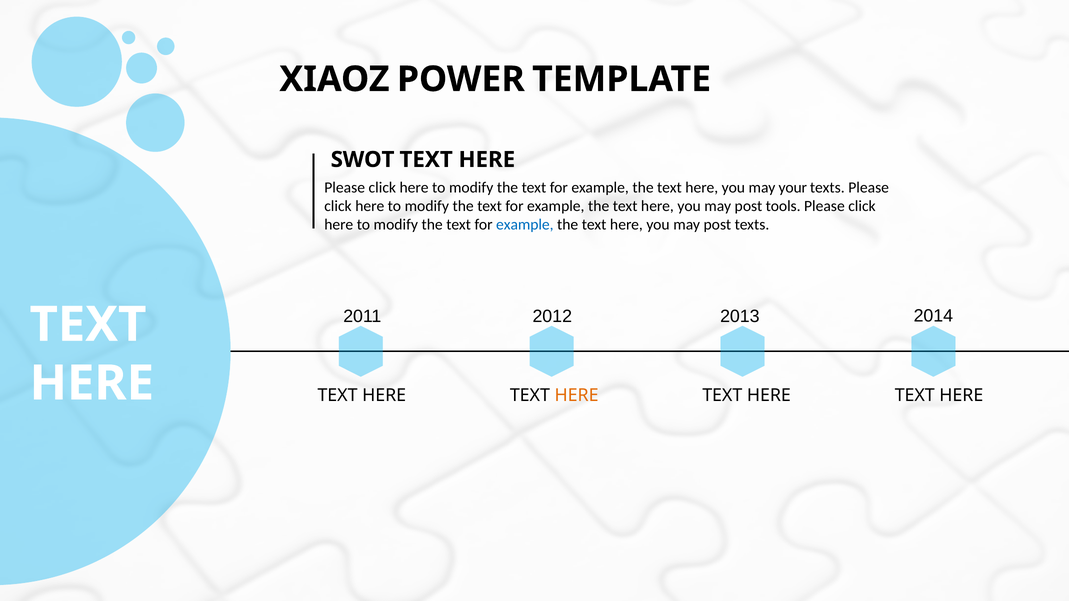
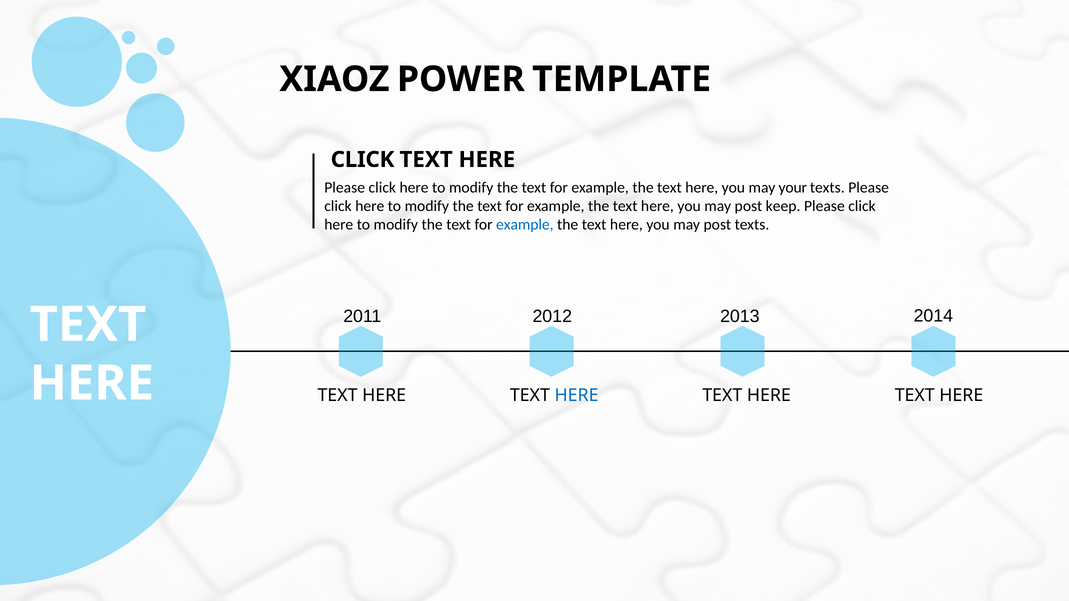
SWOT at (363, 160): SWOT -> CLICK
tools: tools -> keep
HERE at (577, 396) colour: orange -> blue
